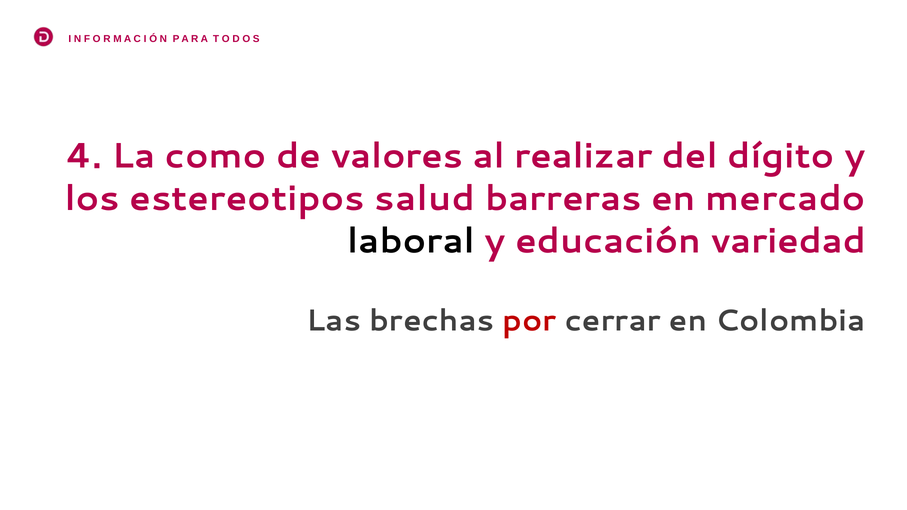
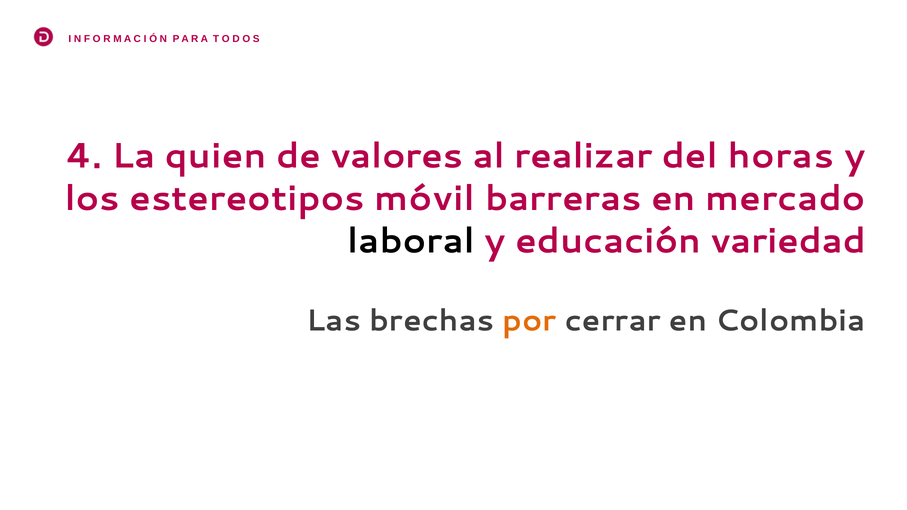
como: como -> quien
dígito: dígito -> horas
salud: salud -> móvil
por colour: red -> orange
